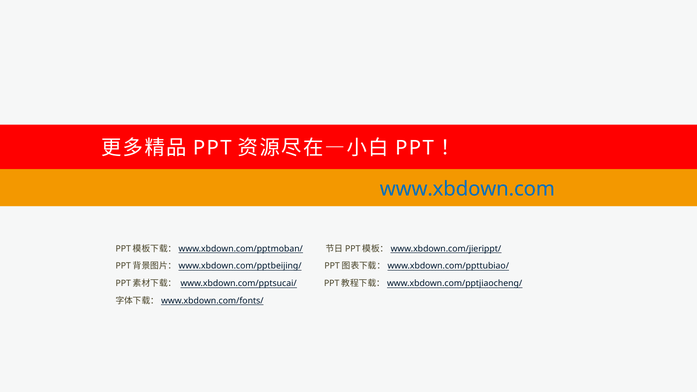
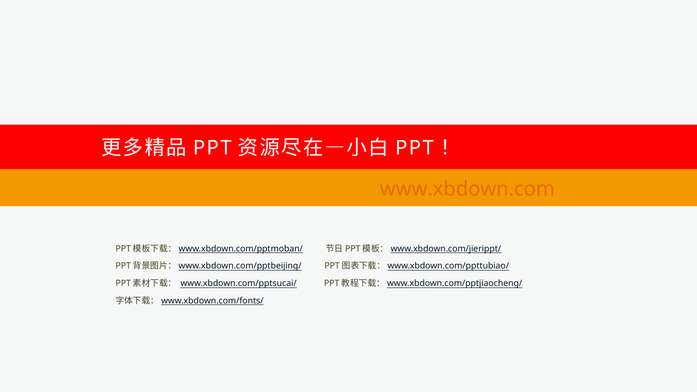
www.xbdown.com colour: blue -> orange
